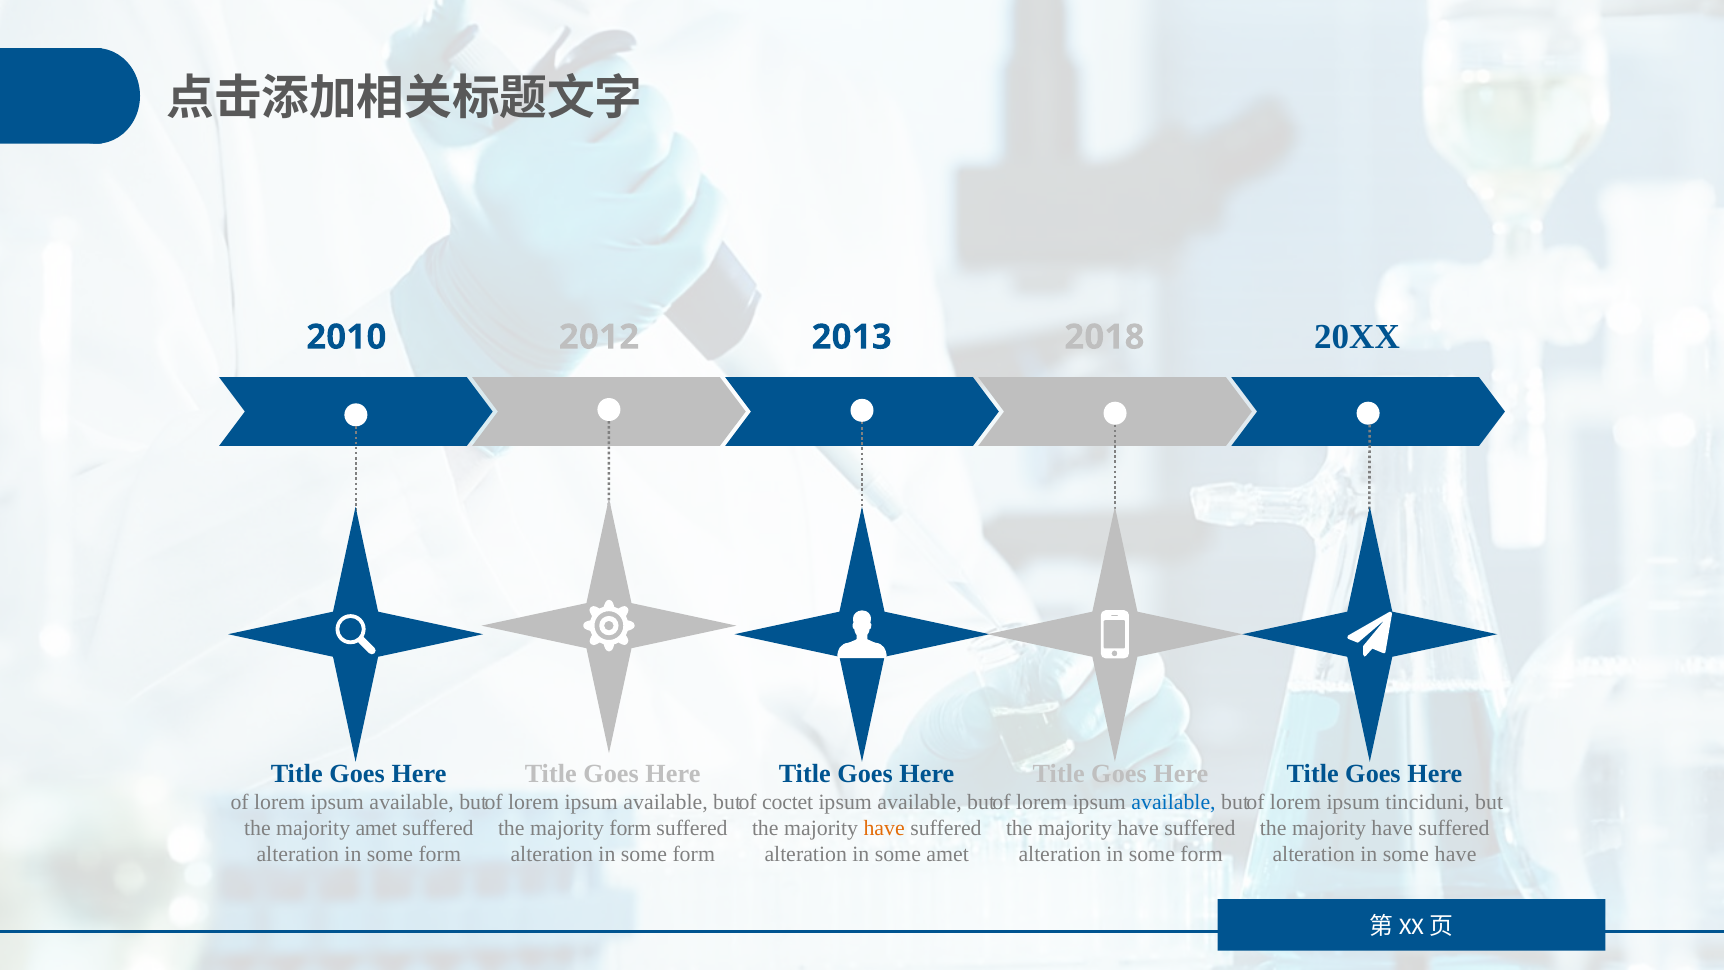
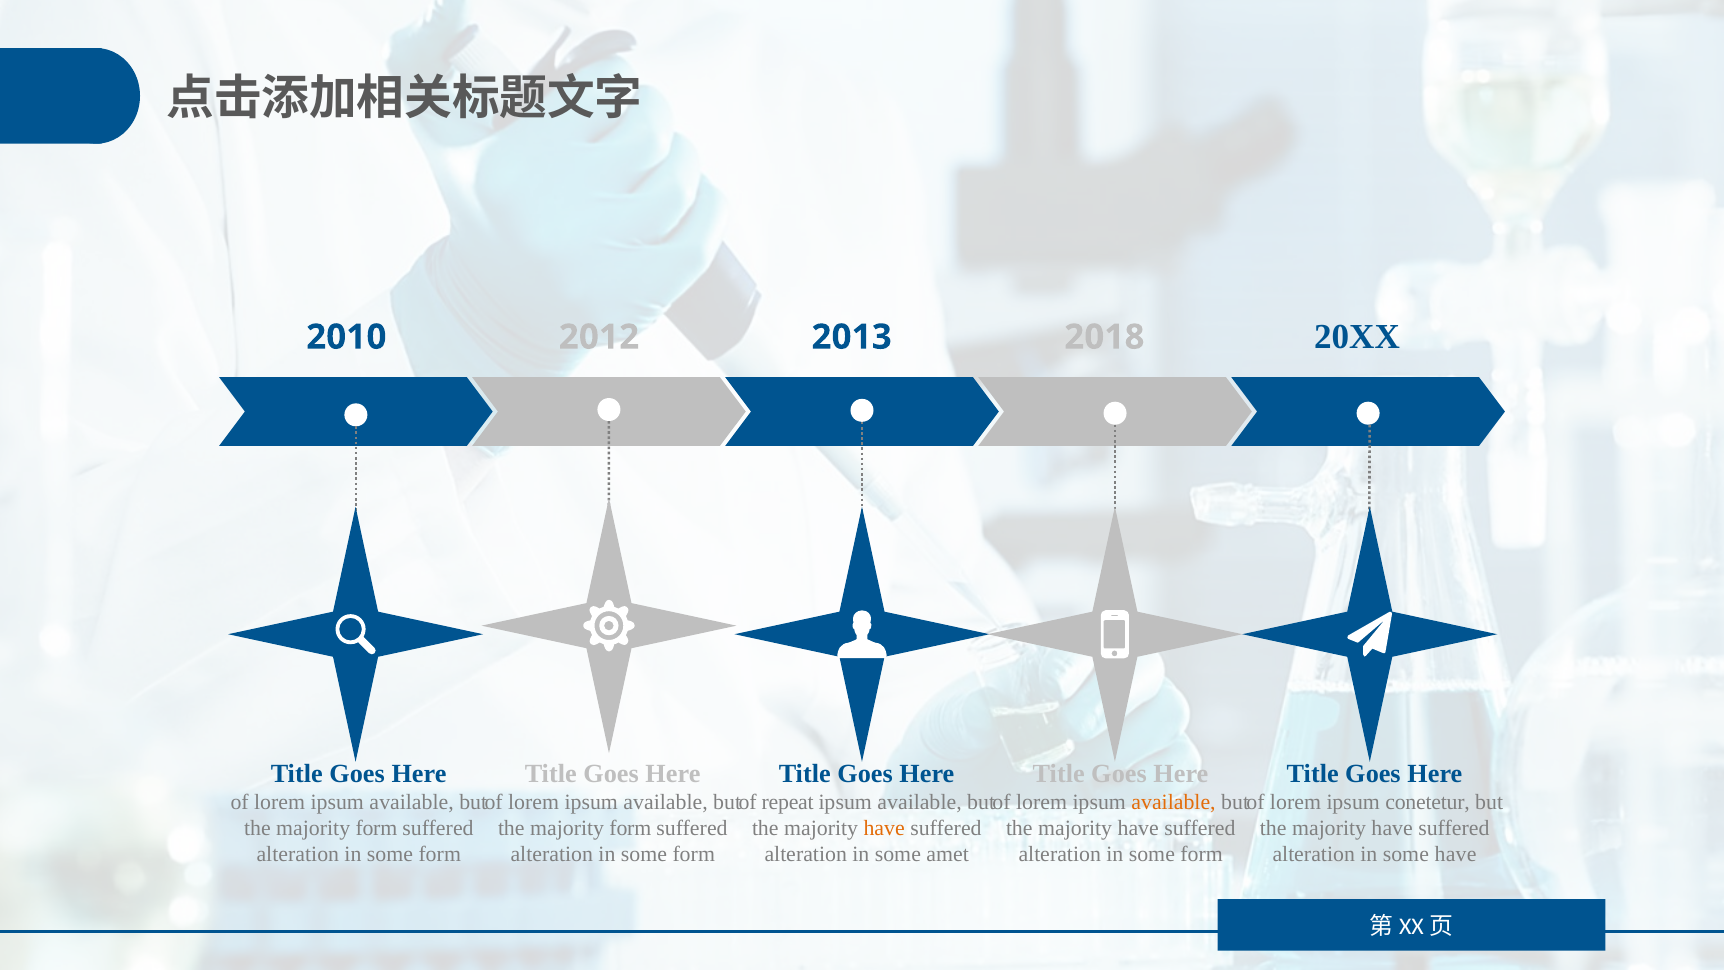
coctet: coctet -> repeat
available at (1174, 802) colour: blue -> orange
tinciduni: tinciduni -> conetetur
amet at (376, 828): amet -> form
